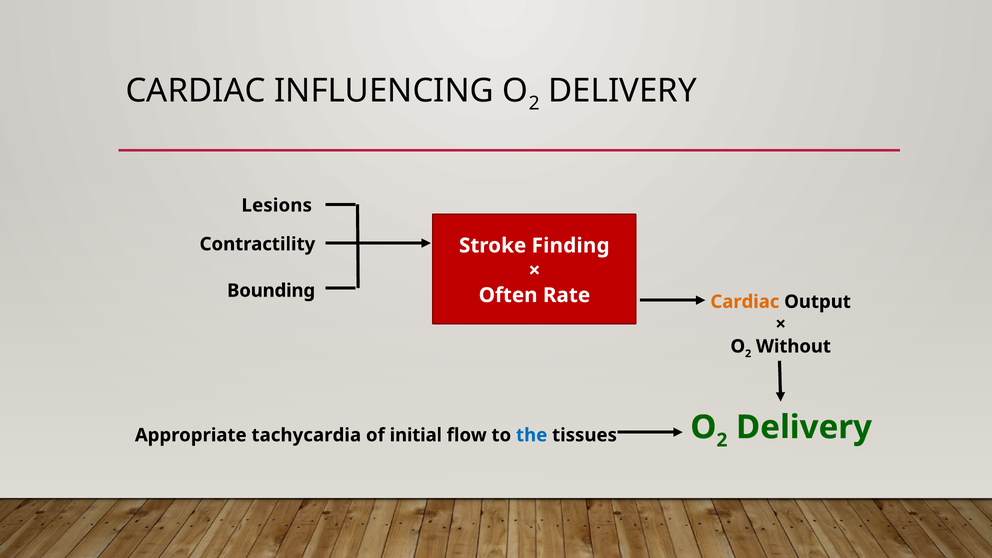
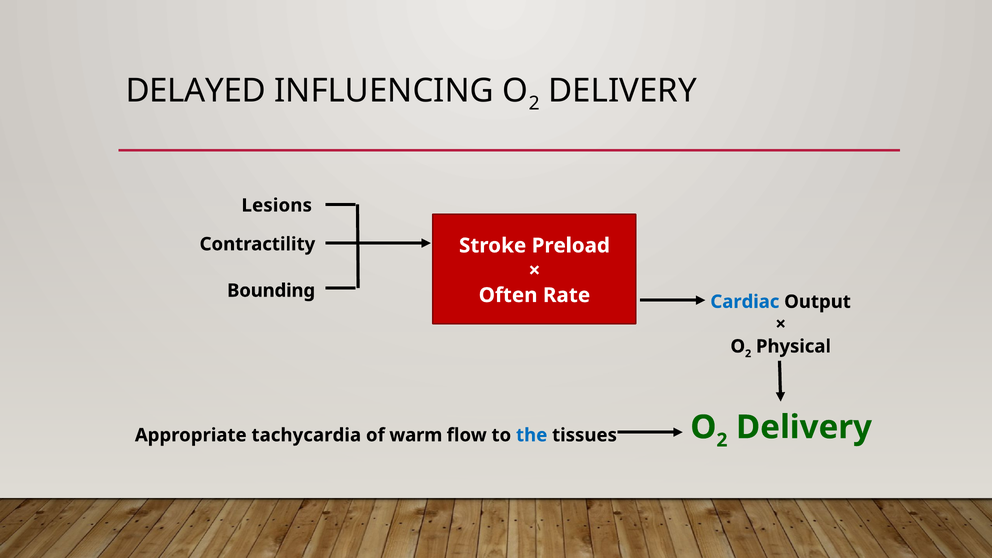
CARDIAC at (196, 91): CARDIAC -> DELAYED
Finding: Finding -> Preload
Cardiac at (745, 302) colour: orange -> blue
Without: Without -> Physical
initial: initial -> warm
